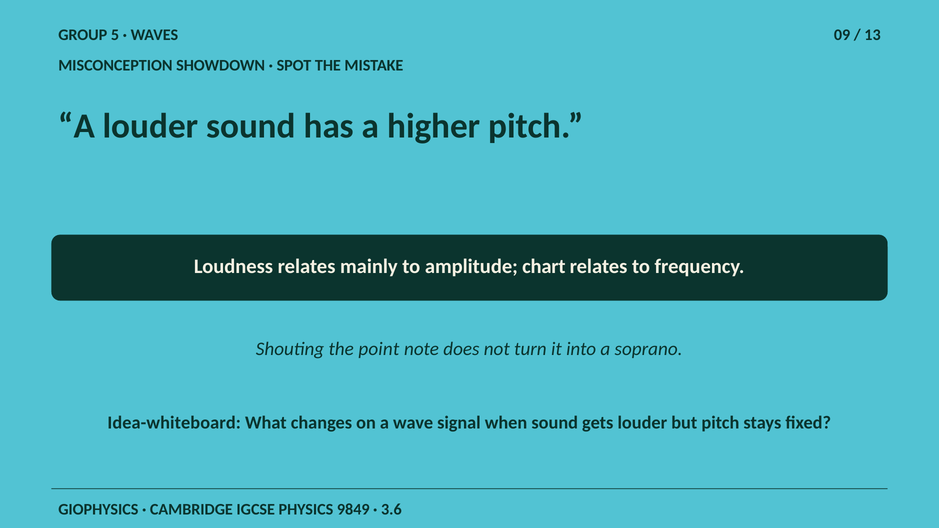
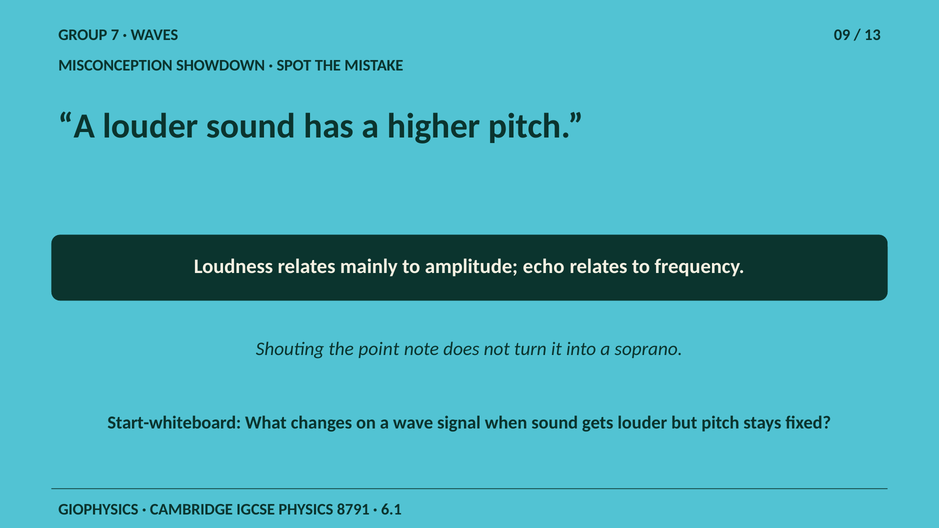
5: 5 -> 7
chart: chart -> echo
Idea-whiteboard: Idea-whiteboard -> Start-whiteboard
9849: 9849 -> 8791
3.6: 3.6 -> 6.1
